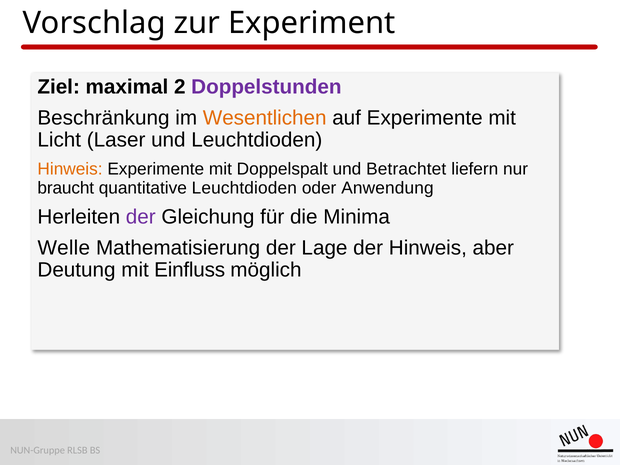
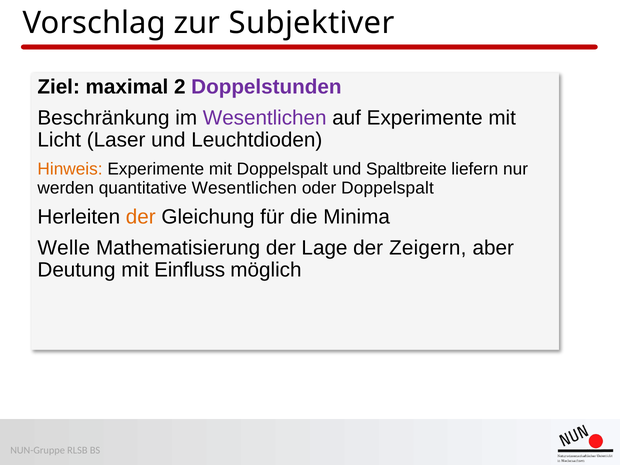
Experiment: Experiment -> Subjektiver
Wesentlichen at (265, 118) colour: orange -> purple
Betrachtet: Betrachtet -> Spaltbreite
braucht: braucht -> werden
quantitative Leuchtdioden: Leuchtdioden -> Wesentlichen
oder Anwendung: Anwendung -> Doppelspalt
der at (141, 217) colour: purple -> orange
der Hinweis: Hinweis -> Zeigern
